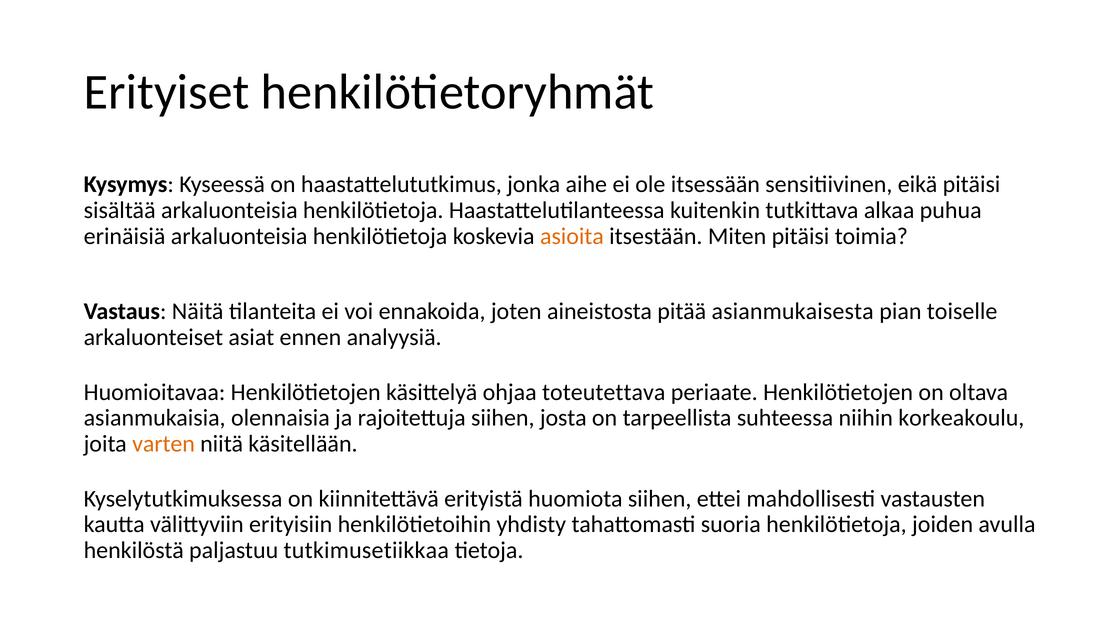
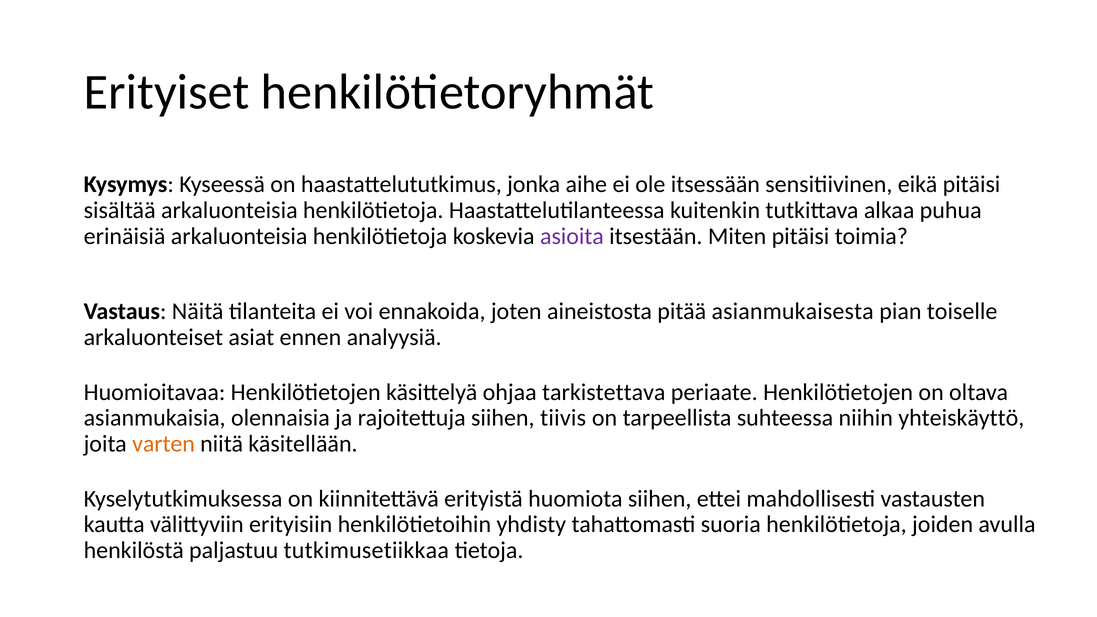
asioita colour: orange -> purple
toteutettava: toteutettava -> tarkistettava
josta: josta -> tiivis
korkeakoulu: korkeakoulu -> yhteiskäyttö
